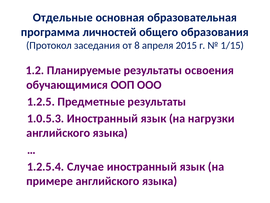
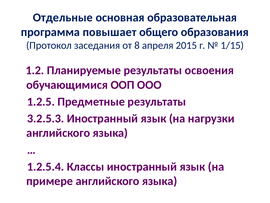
личностей: личностей -> повышает
1.0.5.3: 1.0.5.3 -> 3.2.5.3
Случае: Случае -> Классы
